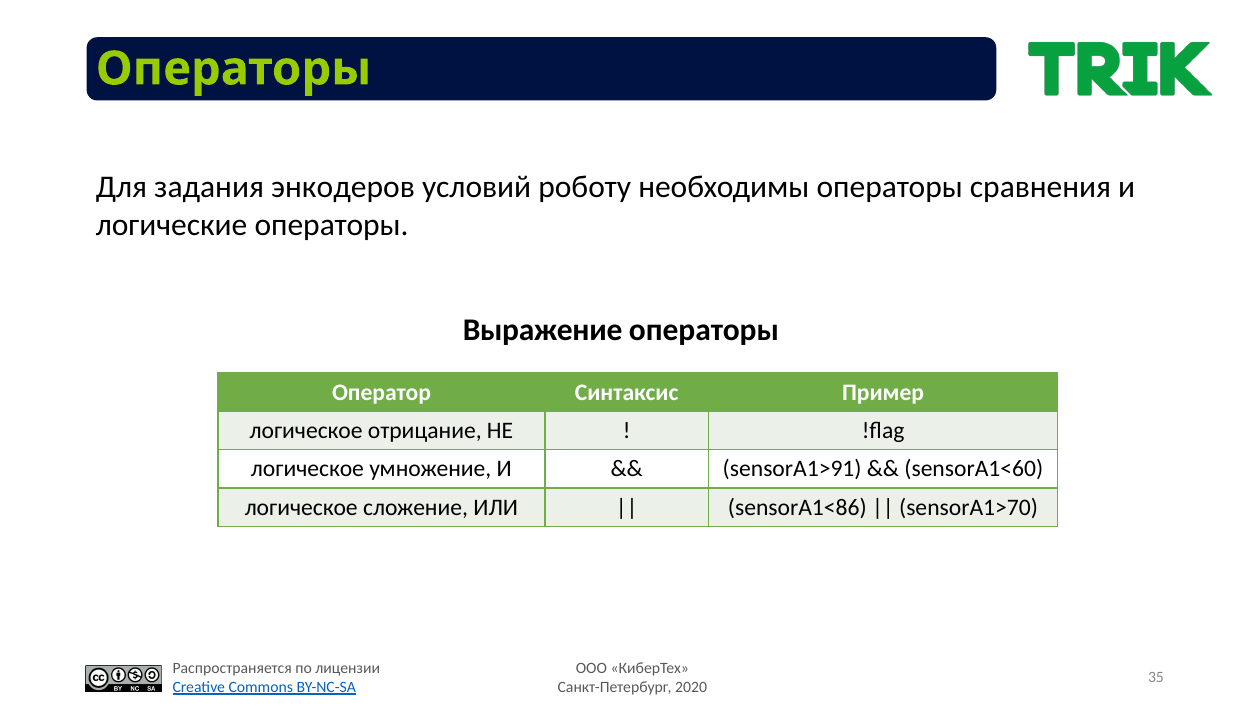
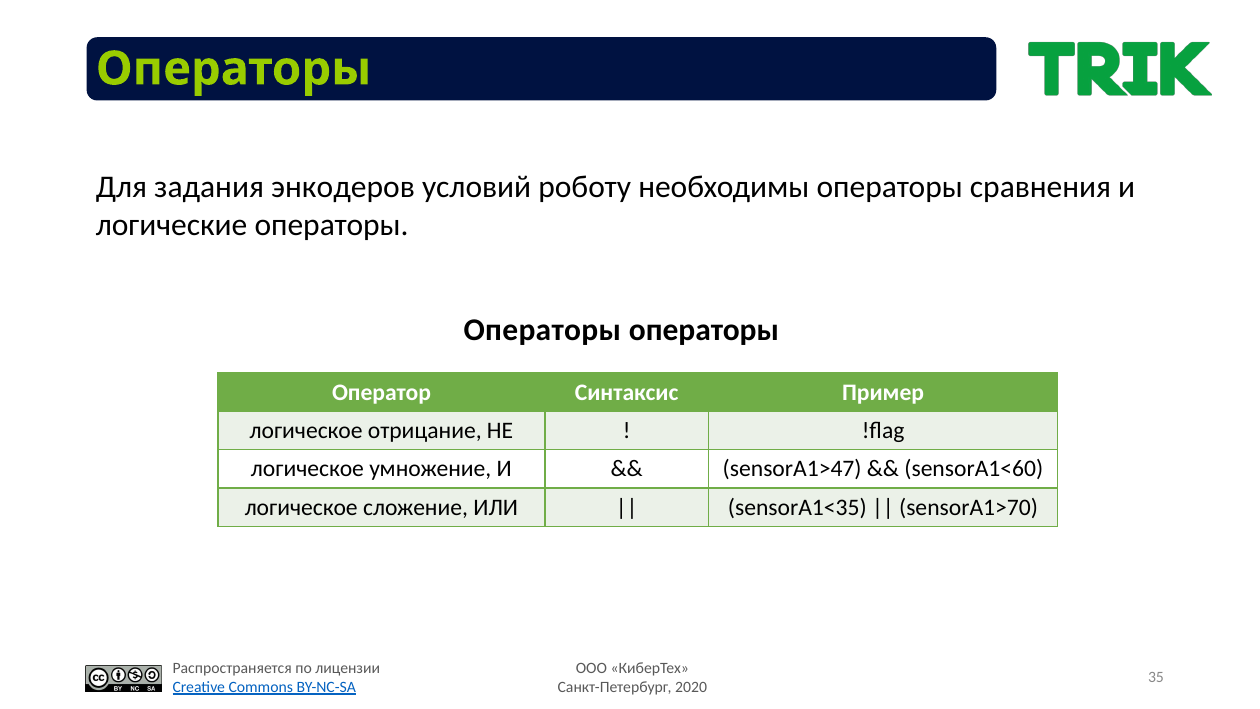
Выражение at (543, 330): Выражение -> Операторы
sensorA1>91: sensorA1>91 -> sensorA1>47
sensorA1<86: sensorA1<86 -> sensorA1<35
